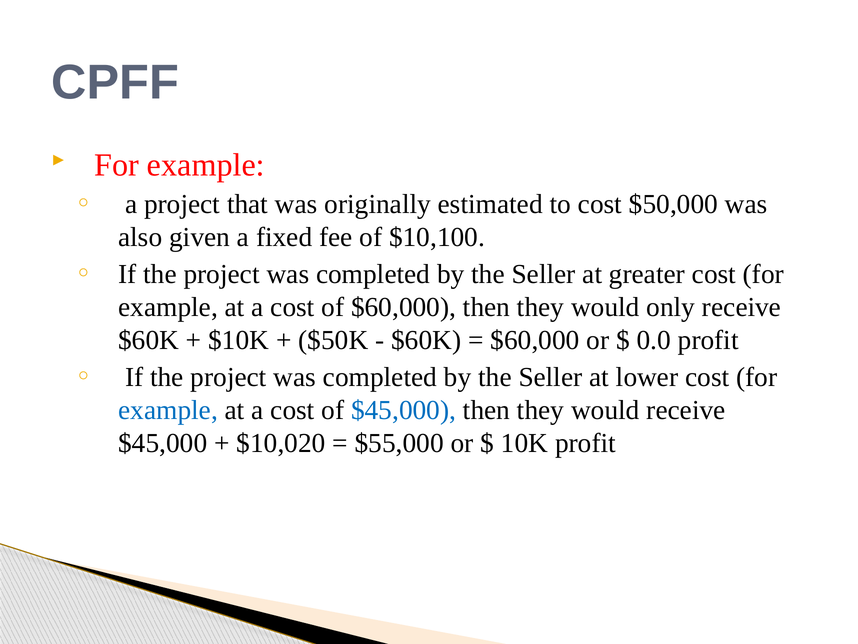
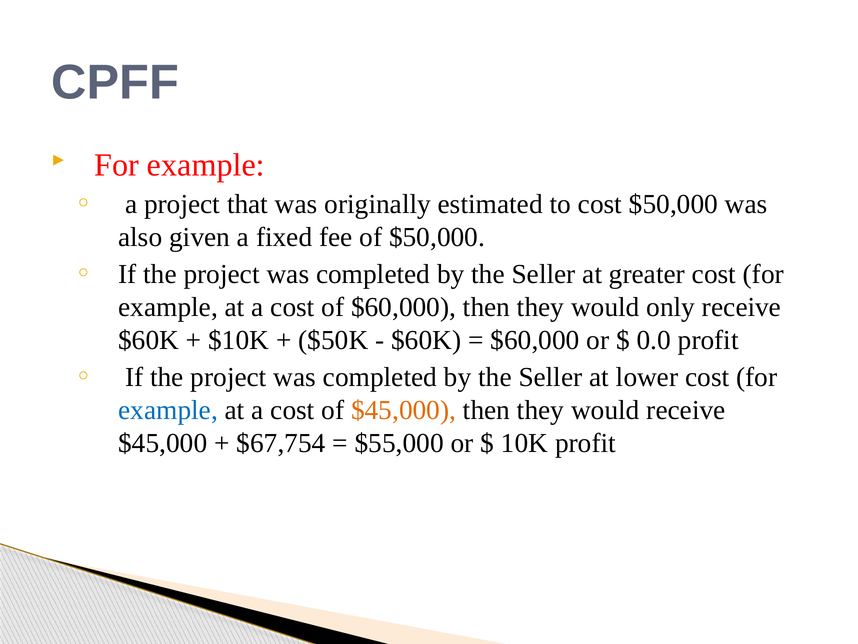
of $10,100: $10,100 -> $50,000
$45,000 at (404, 410) colour: blue -> orange
$10,020: $10,020 -> $67,754
